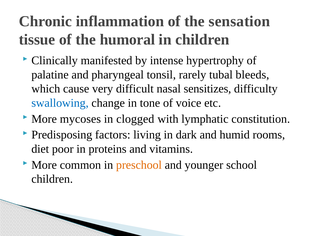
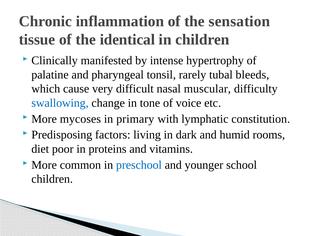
humoral: humoral -> identical
sensitizes: sensitizes -> muscular
clogged: clogged -> primary
preschool colour: orange -> blue
